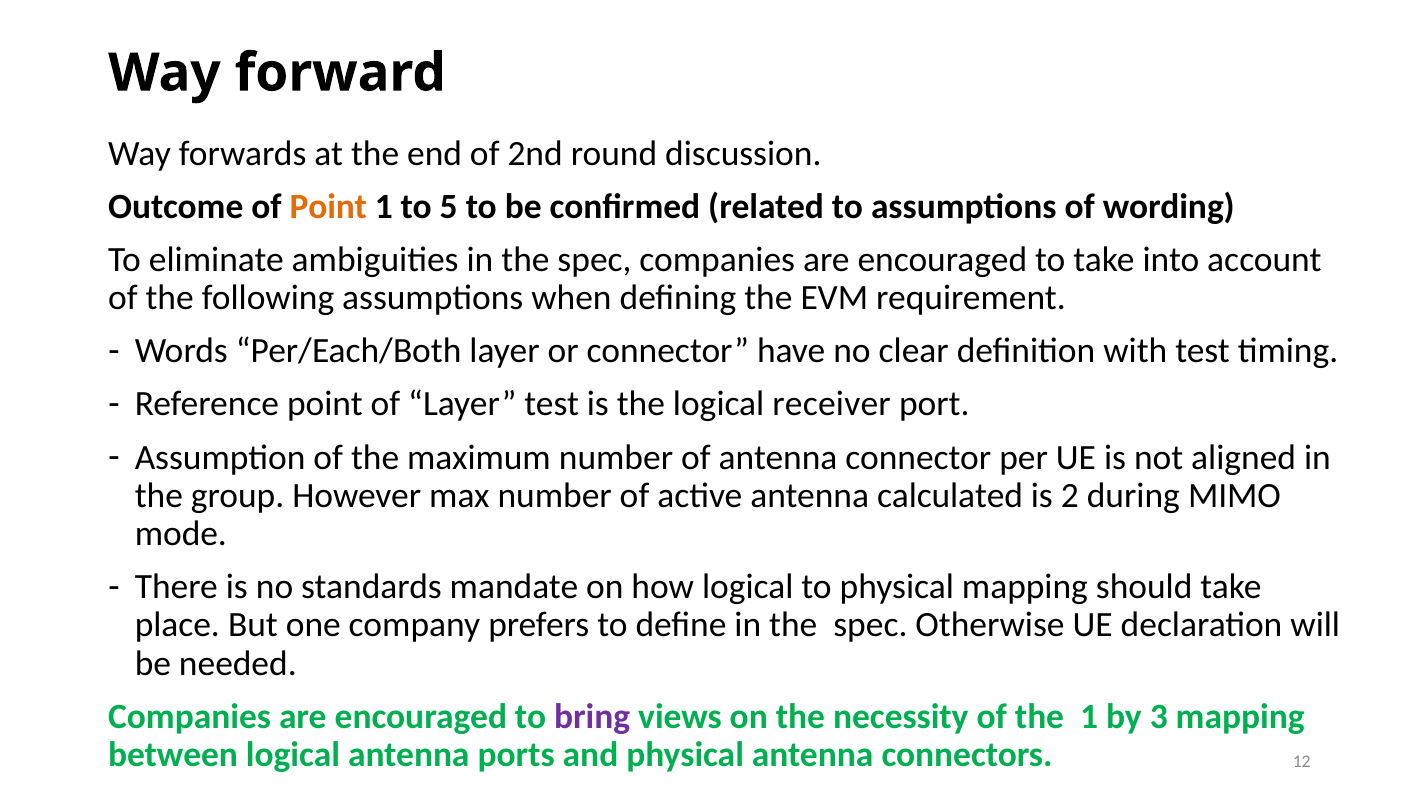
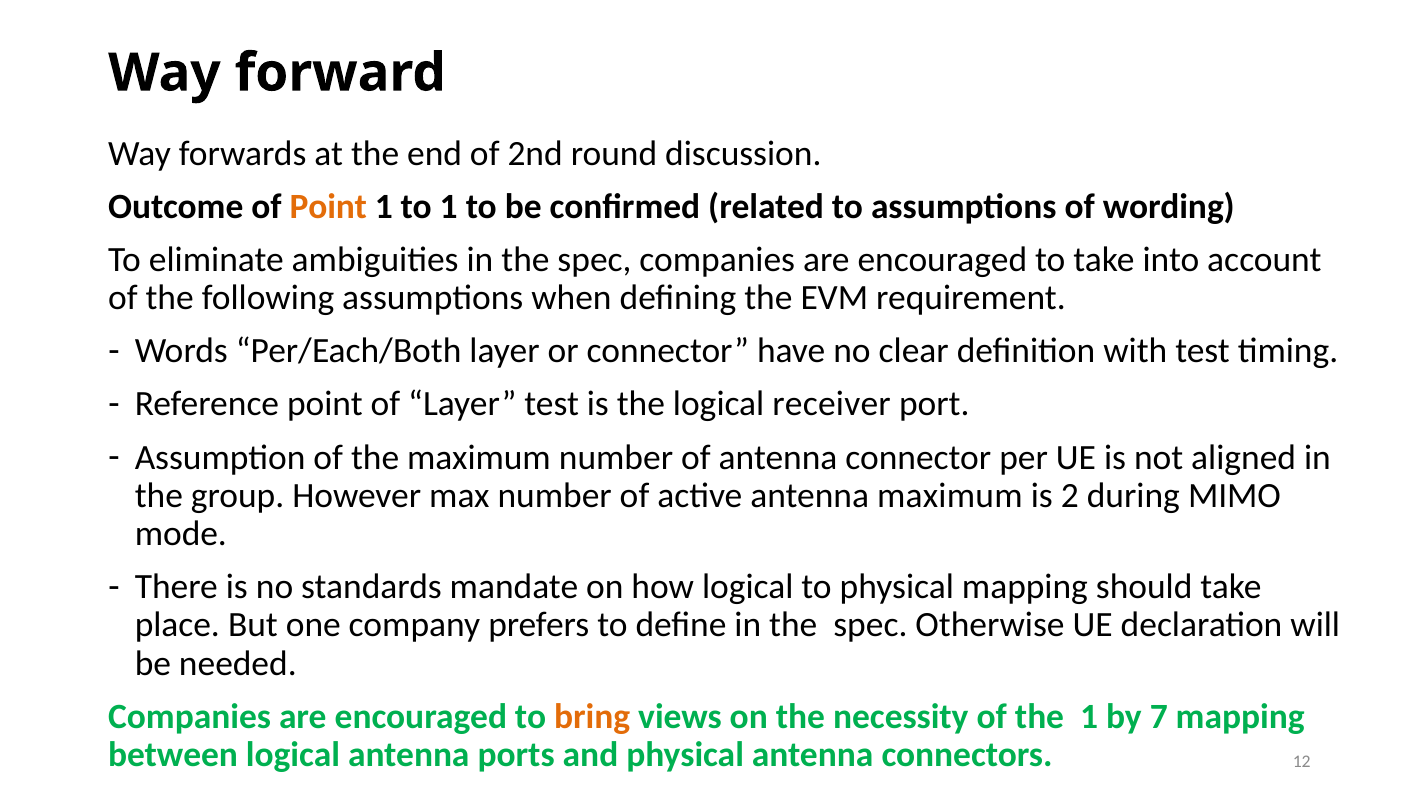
to 5: 5 -> 1
antenna calculated: calculated -> maximum
bring colour: purple -> orange
3: 3 -> 7
